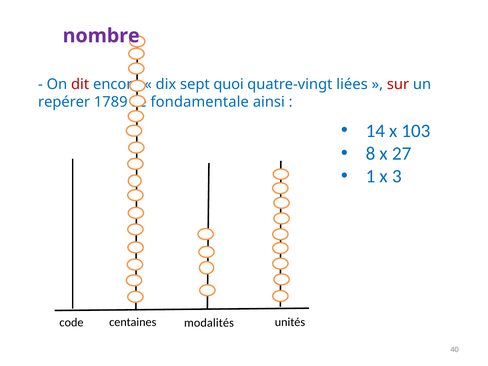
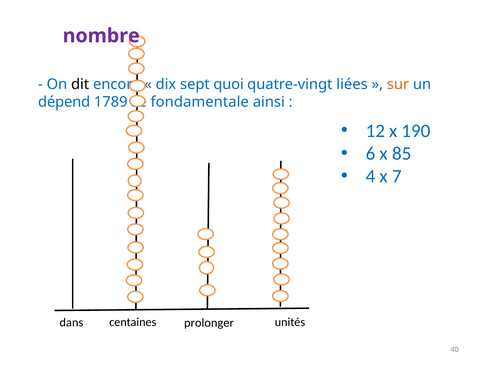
dit colour: red -> black
sur colour: red -> orange
repérer: repérer -> dépend
14: 14 -> 12
103: 103 -> 190
8: 8 -> 6
27: 27 -> 85
1: 1 -> 4
3: 3 -> 7
code at (71, 323): code -> dans
modalités: modalités -> prolonger
